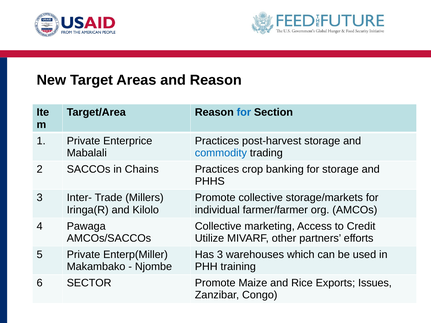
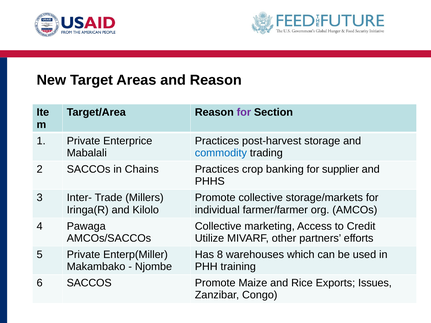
for at (244, 113) colour: blue -> purple
for storage: storage -> supplier
Has 3: 3 -> 8
6 SECTOR: SECTOR -> SACCOS
